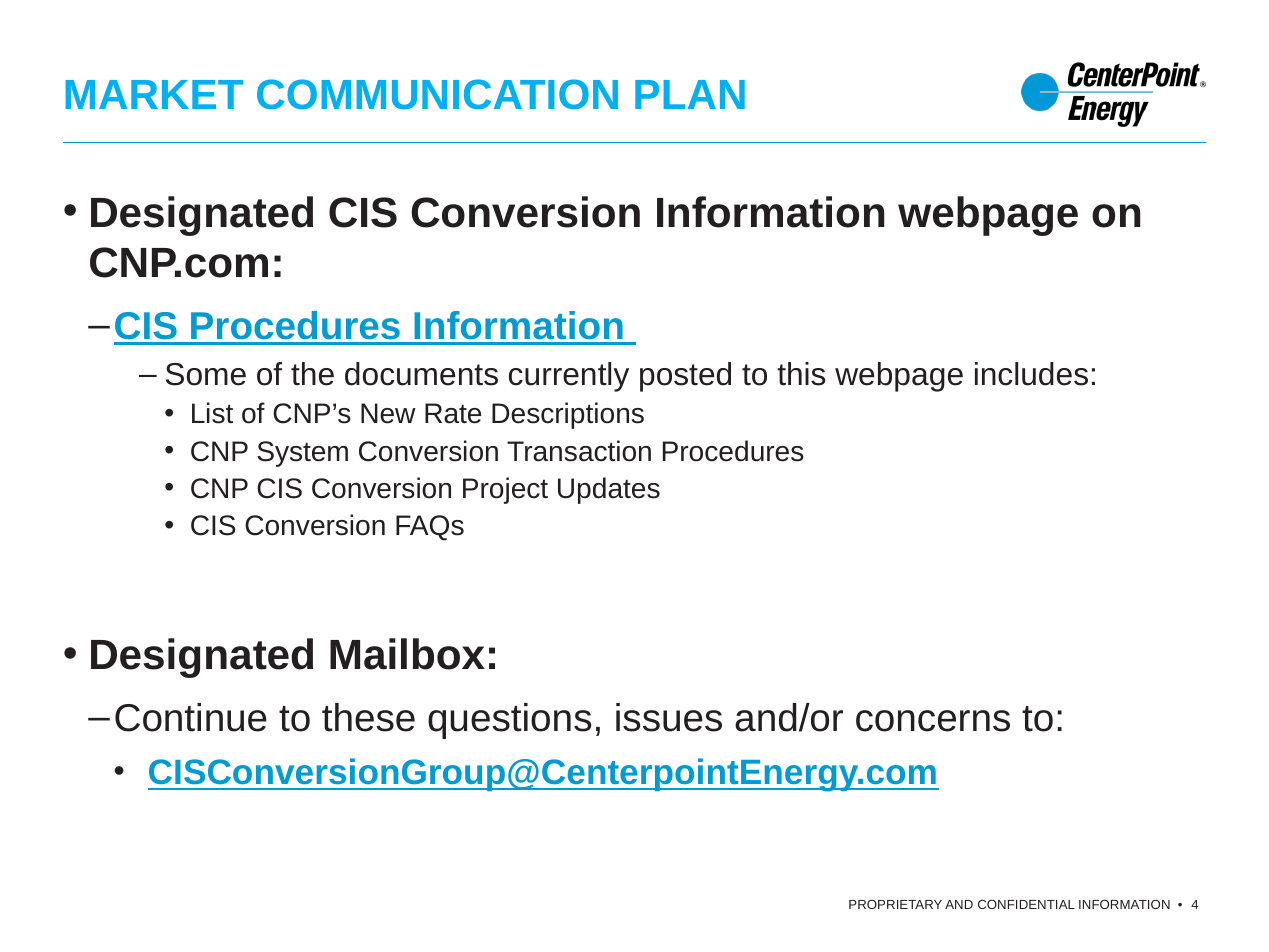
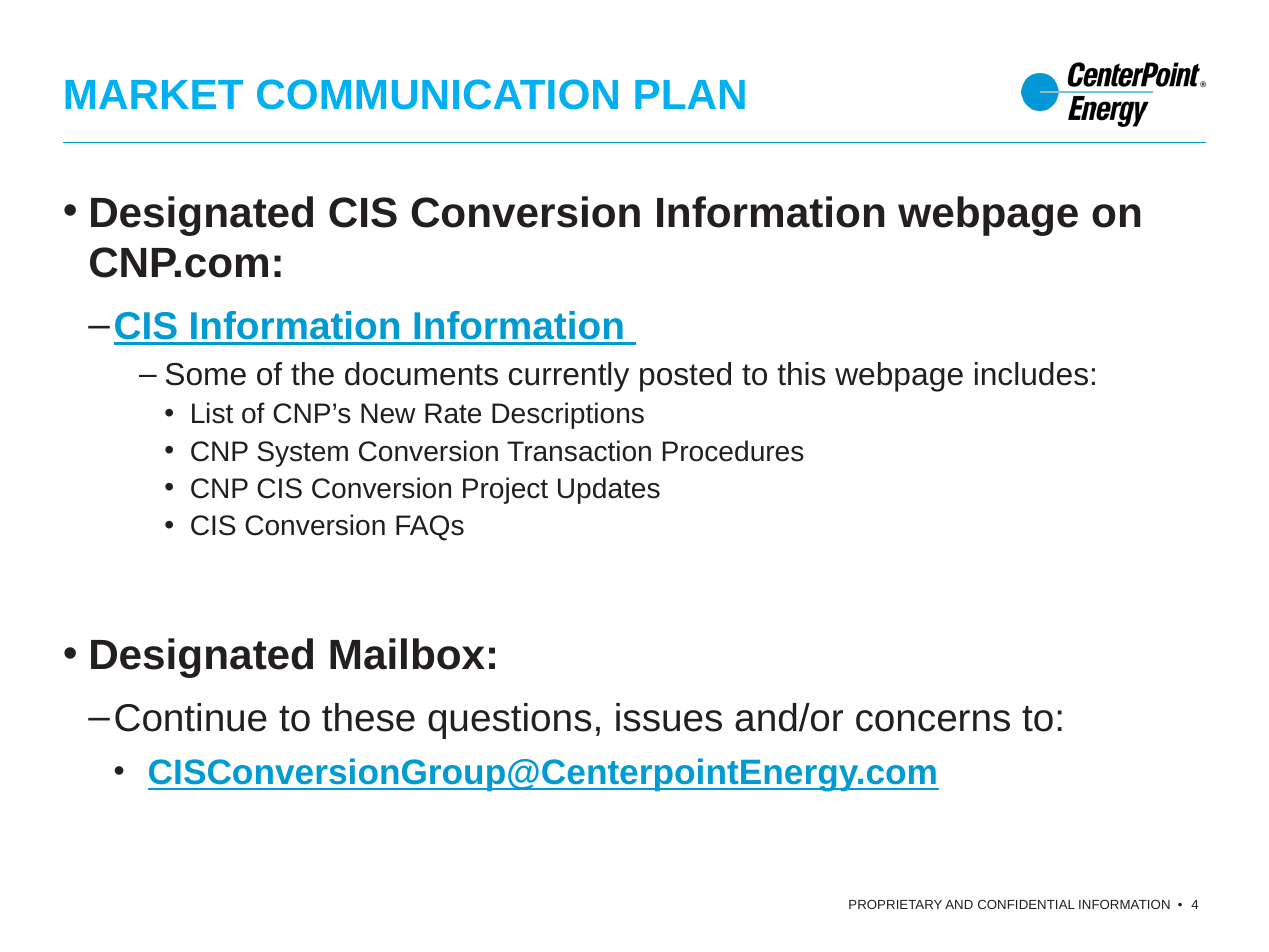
CIS Procedures: Procedures -> Information
